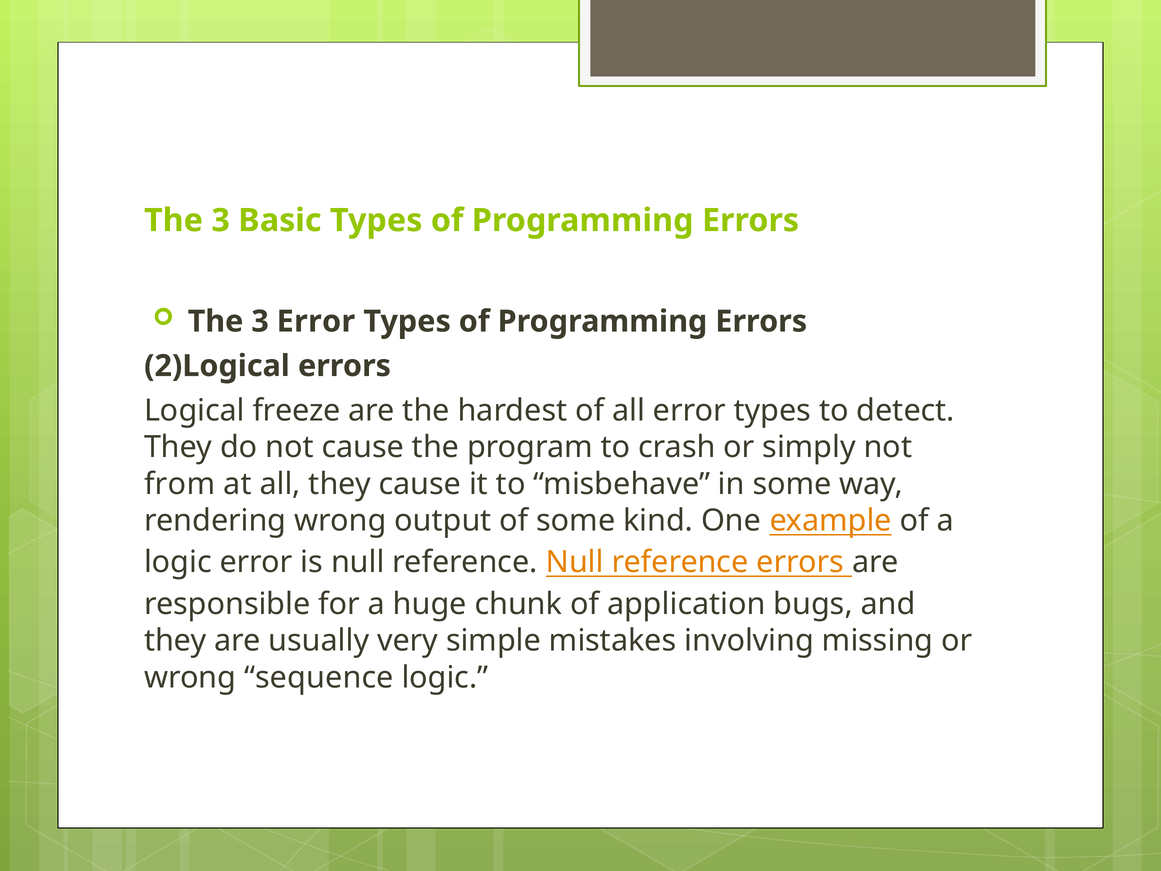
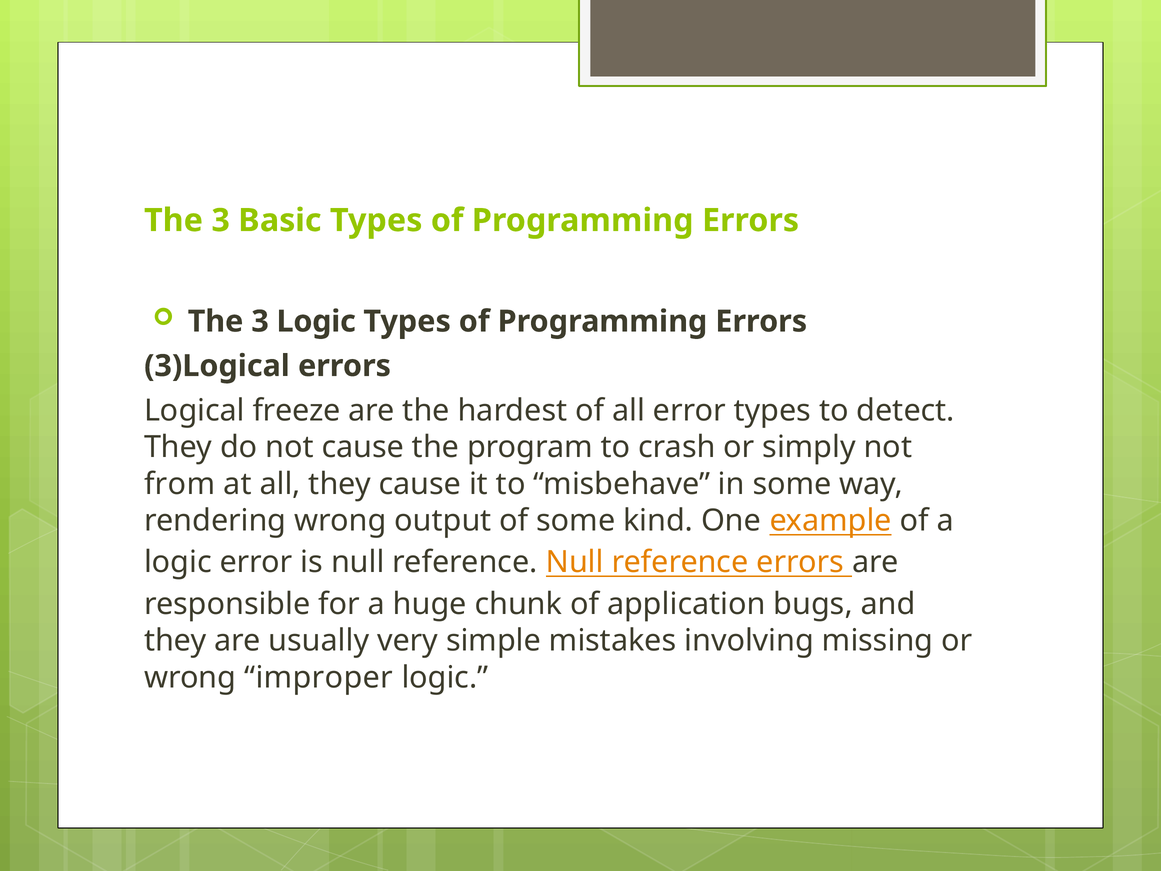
3 Error: Error -> Logic
2)Logical: 2)Logical -> 3)Logical
sequence: sequence -> improper
